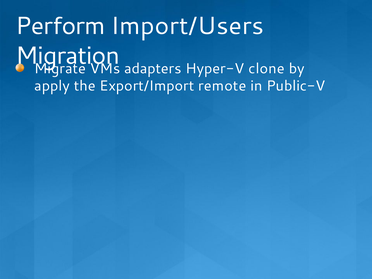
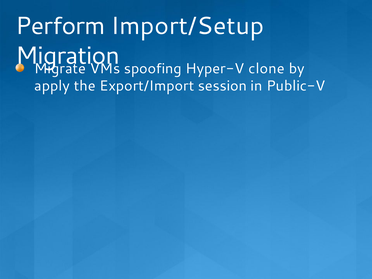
Import/Users: Import/Users -> Import/Setup
adapters: adapters -> spoofing
remote: remote -> session
